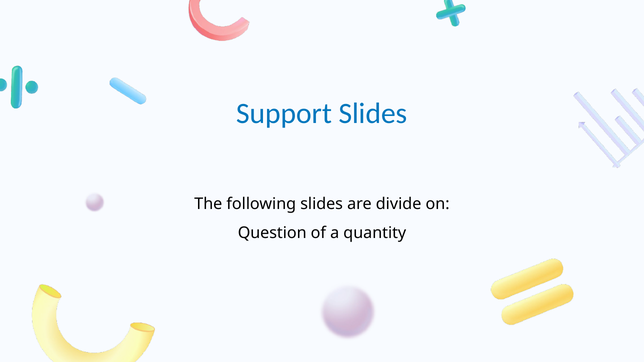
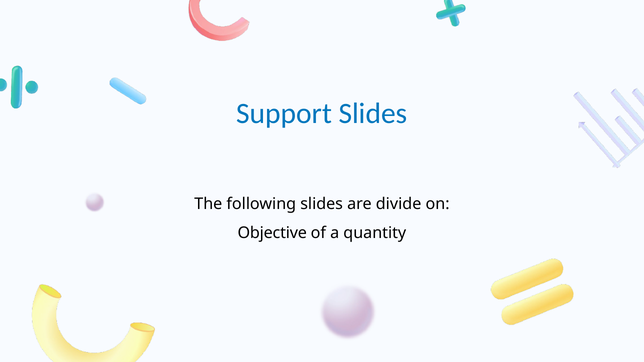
Question: Question -> Objective
